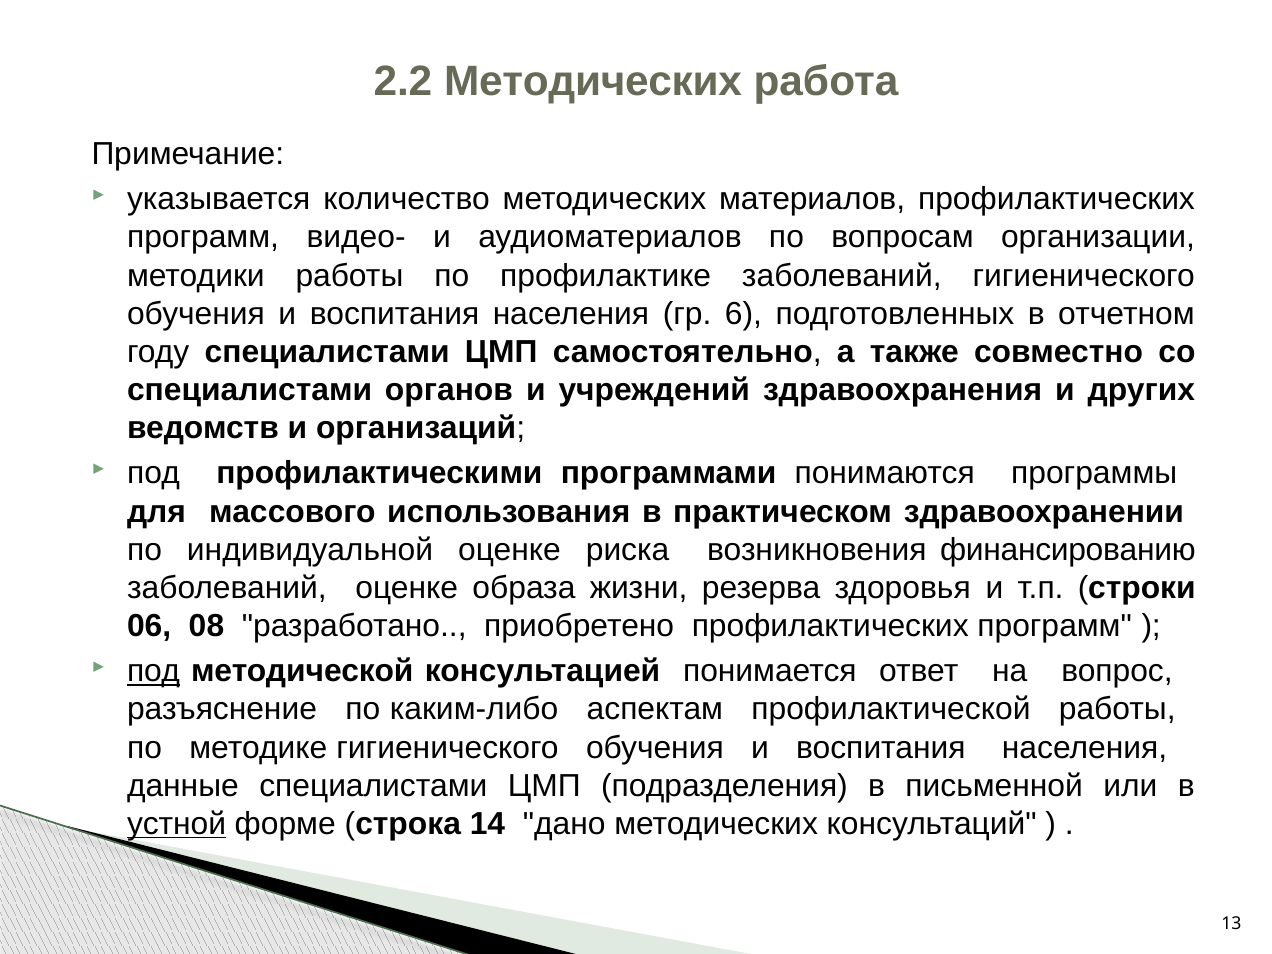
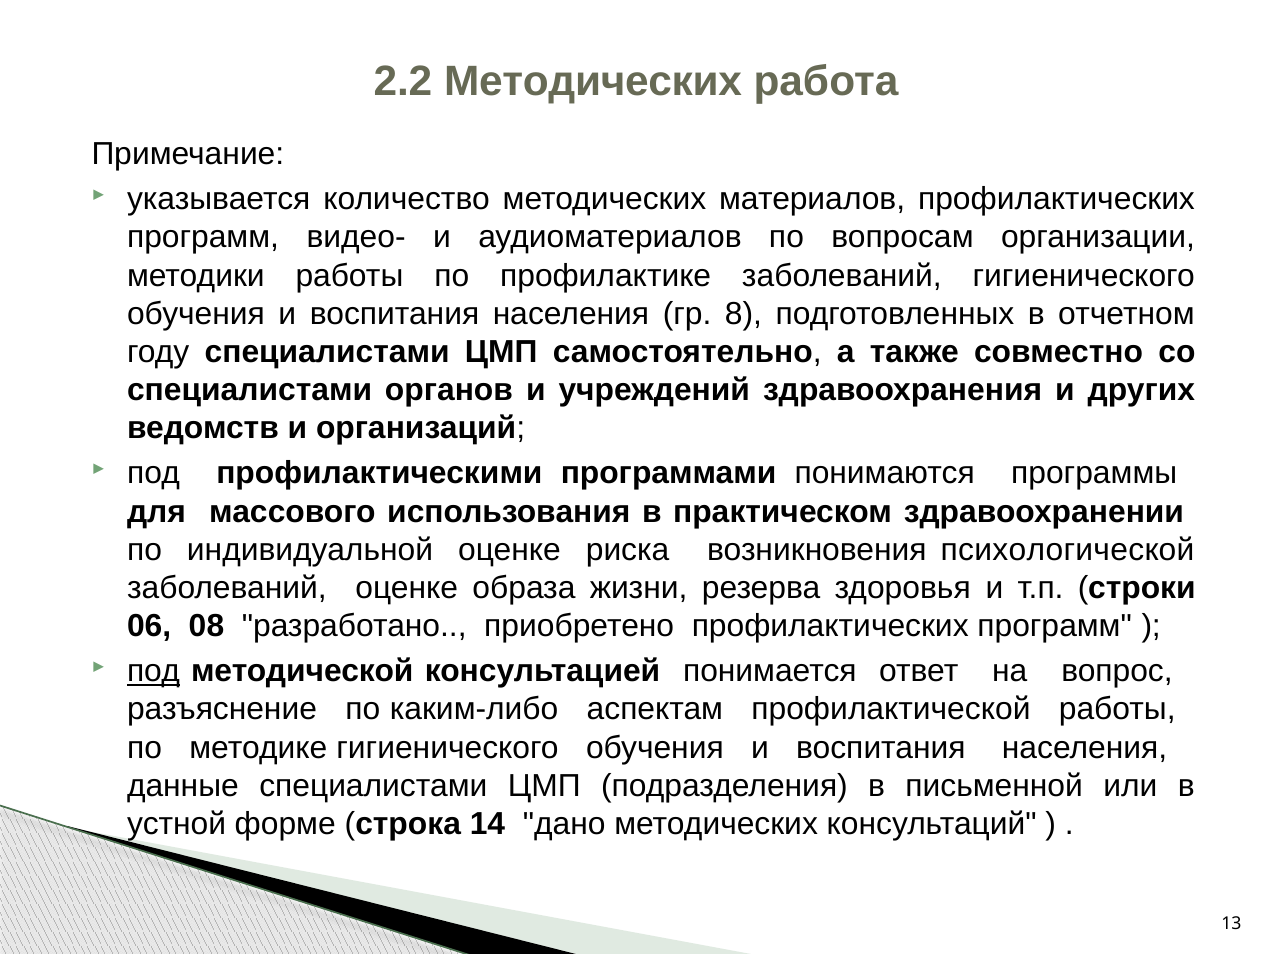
6: 6 -> 8
финансированию: финансированию -> психологической
устной underline: present -> none
